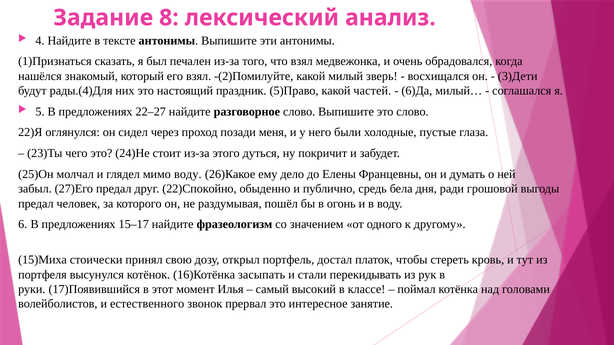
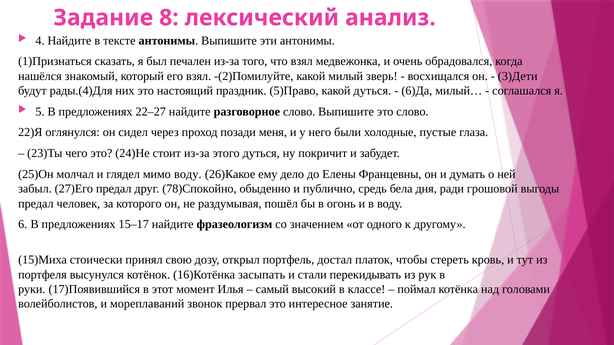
какой частей: частей -> дуться
22)Спокойно: 22)Спокойно -> 78)Спокойно
естественного: естественного -> мореплаваний
